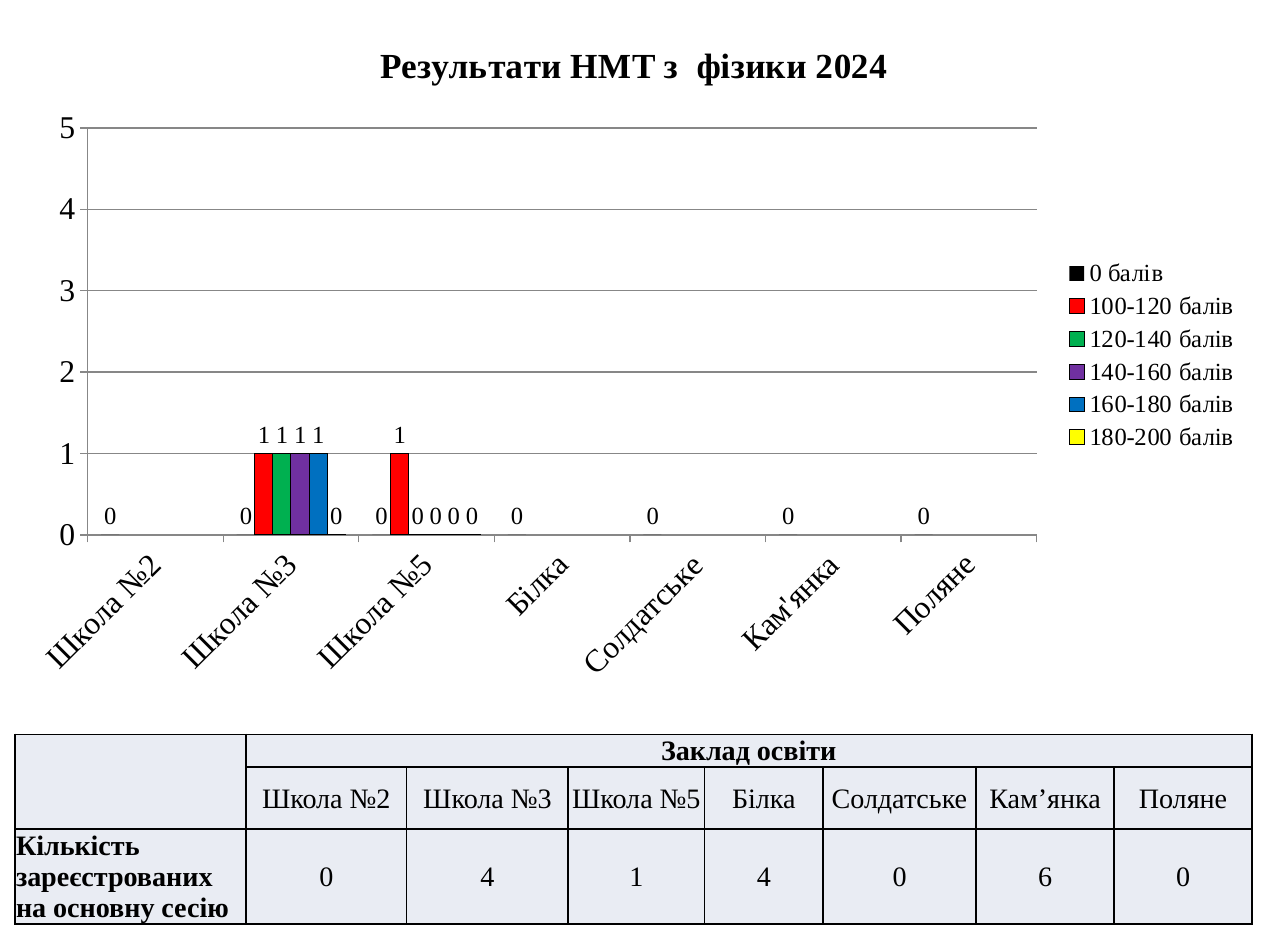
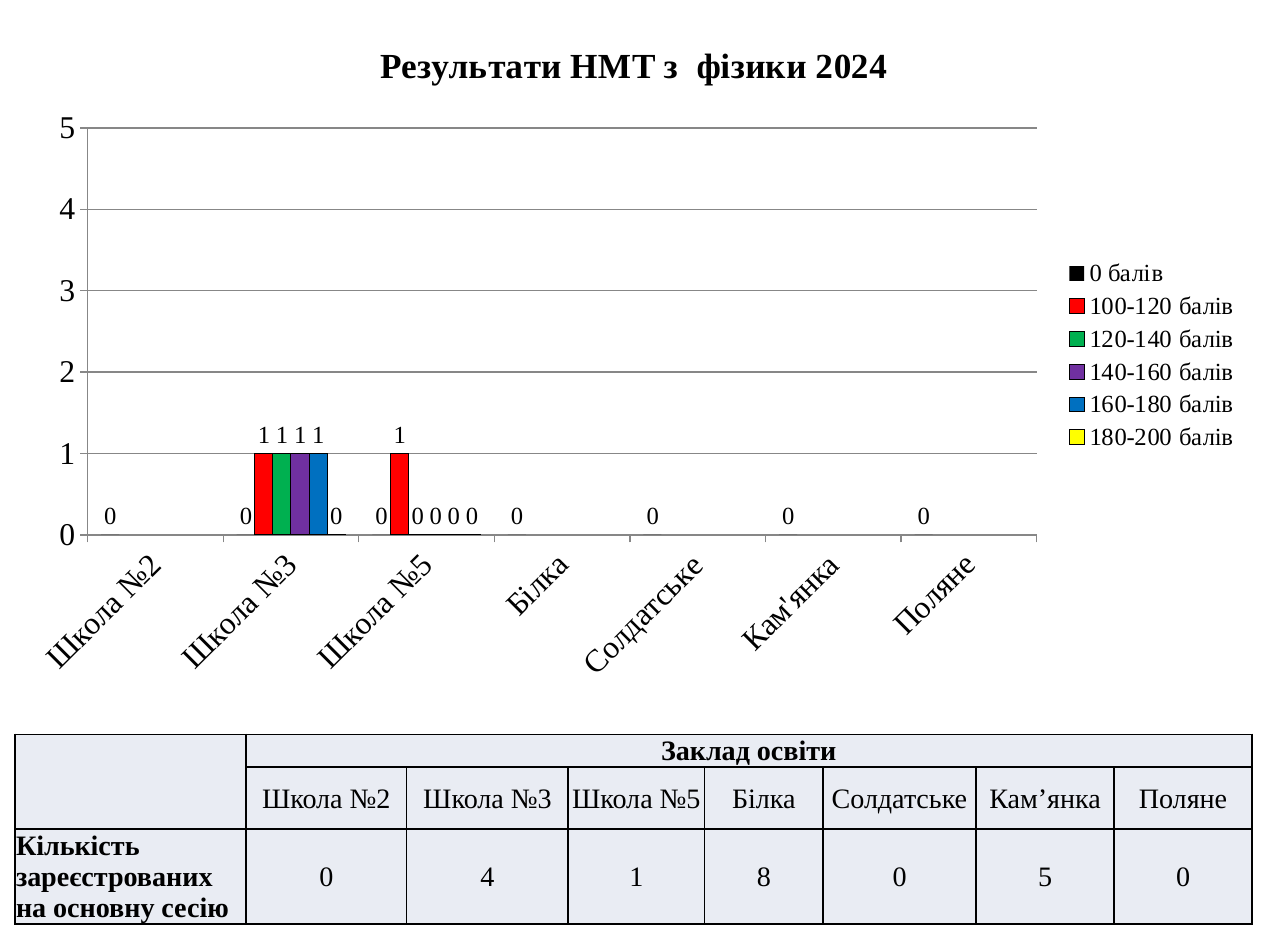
1 4: 4 -> 8
0 6: 6 -> 5
